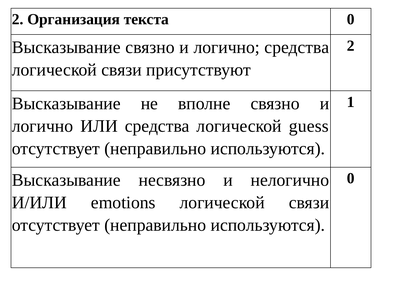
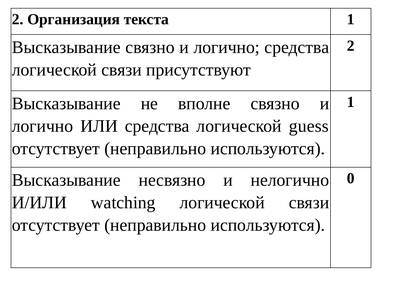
текста 0: 0 -> 1
emotions: emotions -> watching
